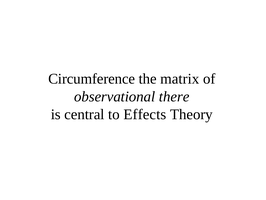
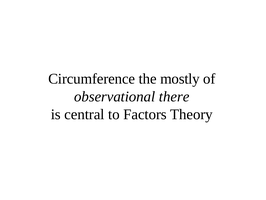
matrix: matrix -> mostly
Effects: Effects -> Factors
